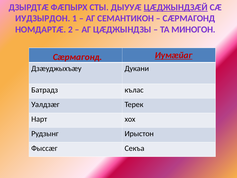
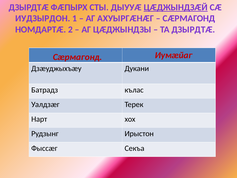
СЕМАНТИКОН: СЕМАНТИКОН -> АХУЫРГÆНÆГ
ТА МИНОГОН: МИНОГОН -> ДЗЫРДТÆ
Иумæйаг underline: present -> none
